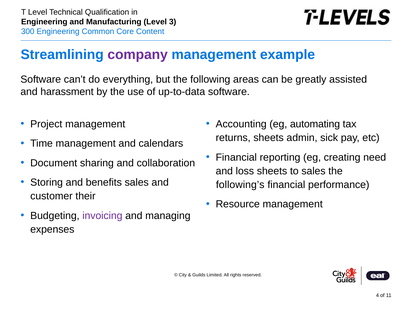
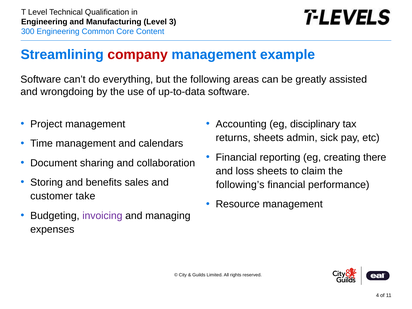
company colour: purple -> red
harassment: harassment -> wrongdoing
automating: automating -> disciplinary
need: need -> there
to sales: sales -> claim
their: their -> take
